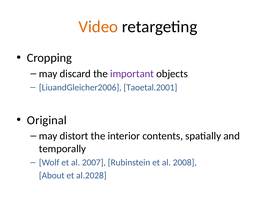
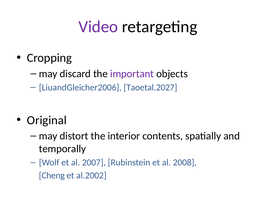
Video colour: orange -> purple
Taoetal.2001: Taoetal.2001 -> Taoetal.2027
About: About -> Cheng
al.2028: al.2028 -> al.2002
